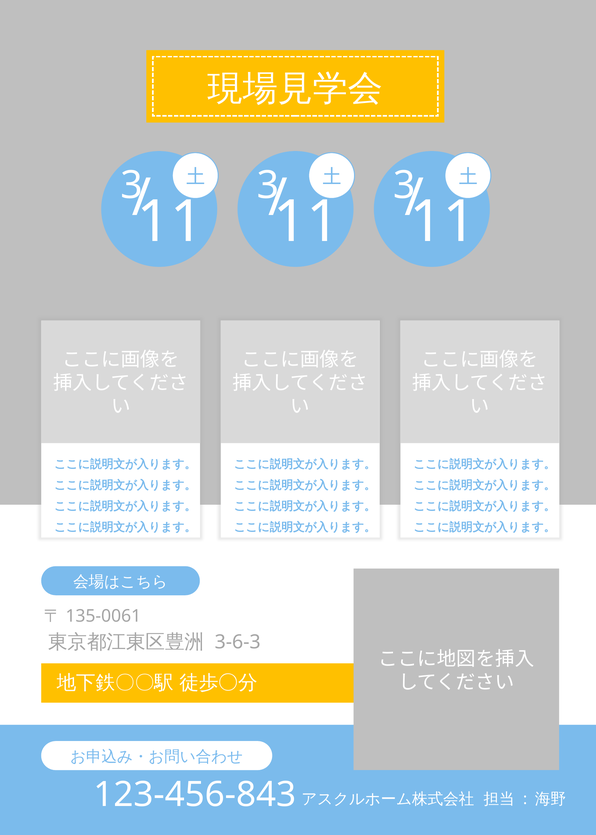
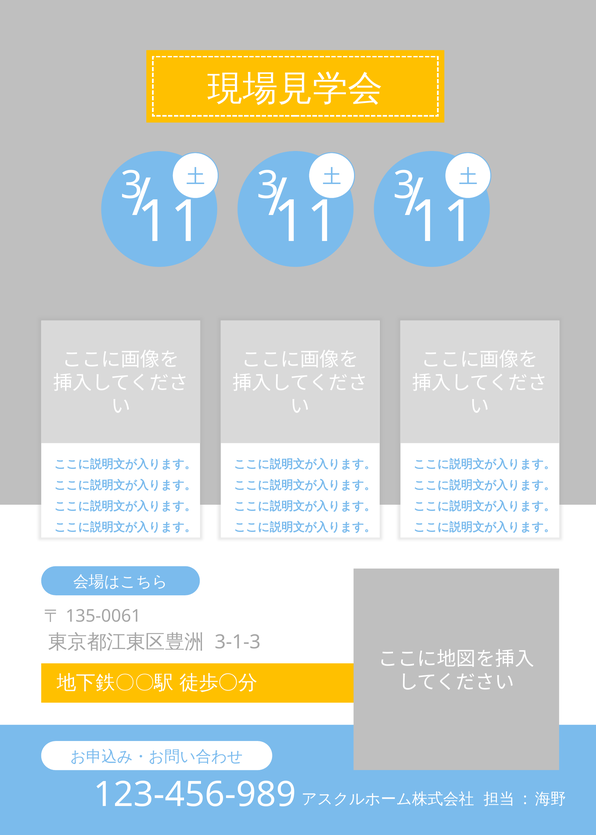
3-6-3: 3-6-3 -> 3-1-3
123-456-843: 123-456-843 -> 123-456-989
